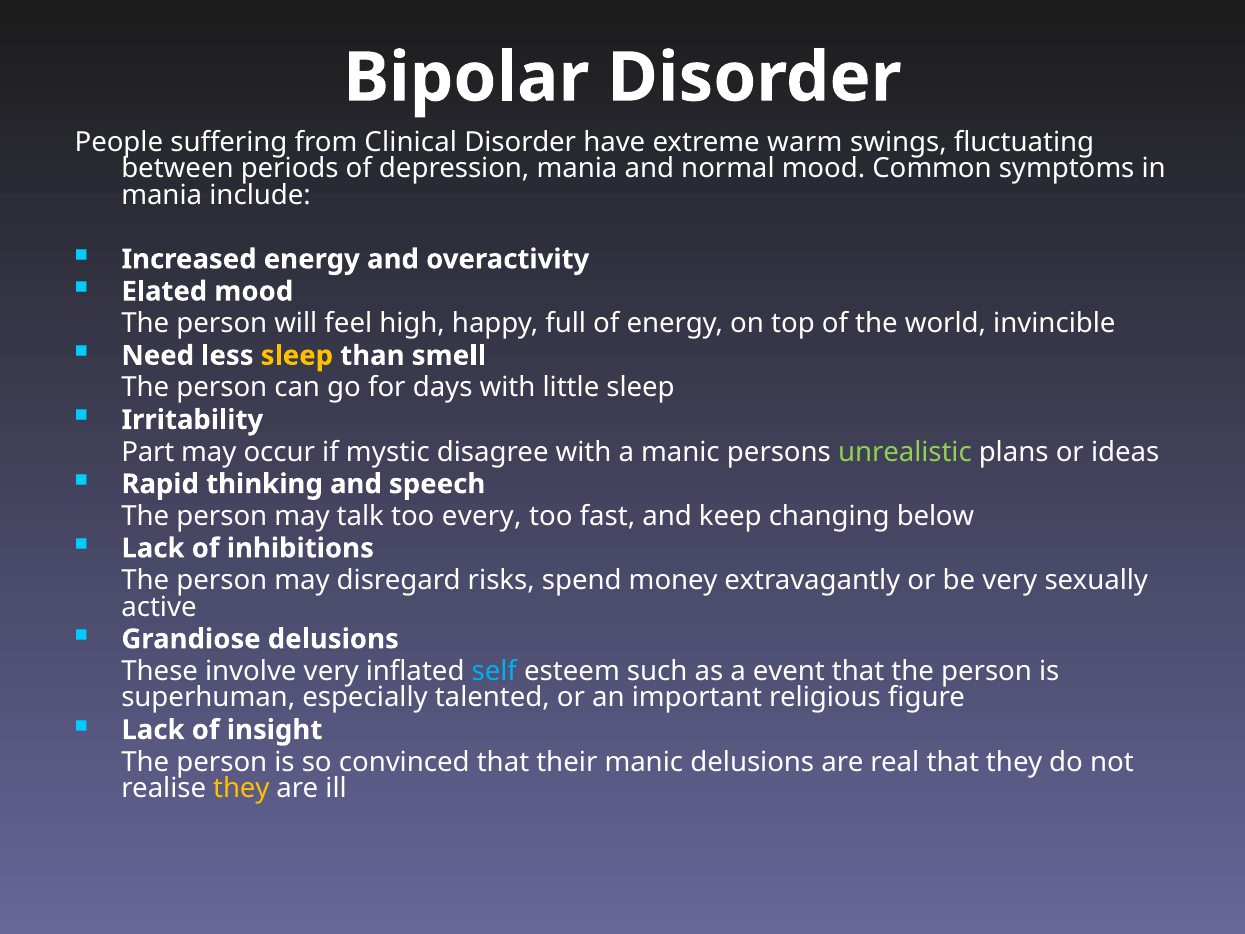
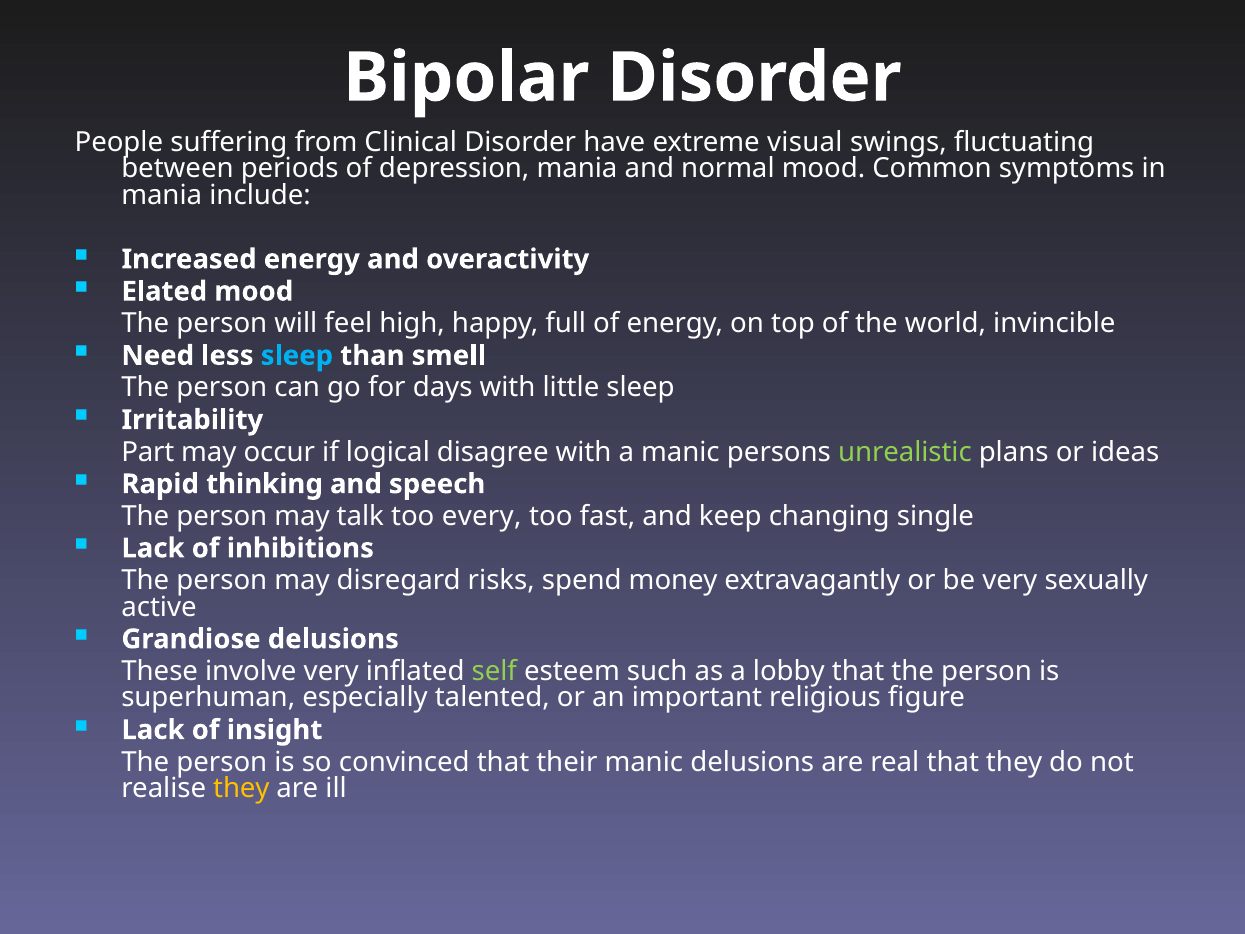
warm: warm -> visual
sleep at (297, 356) colour: yellow -> light blue
mystic: mystic -> logical
below: below -> single
self colour: light blue -> light green
event: event -> lobby
